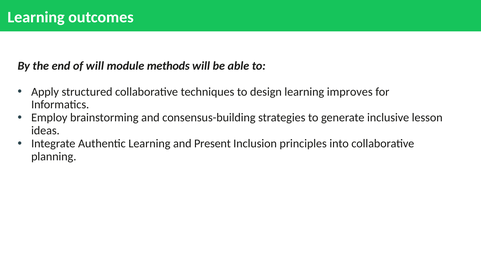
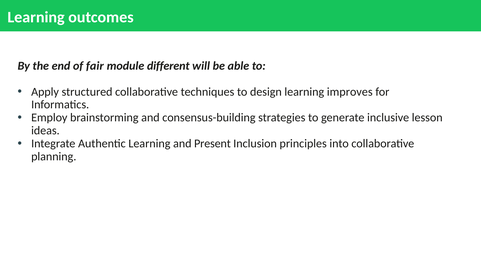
of will: will -> fair
methods: methods -> different
